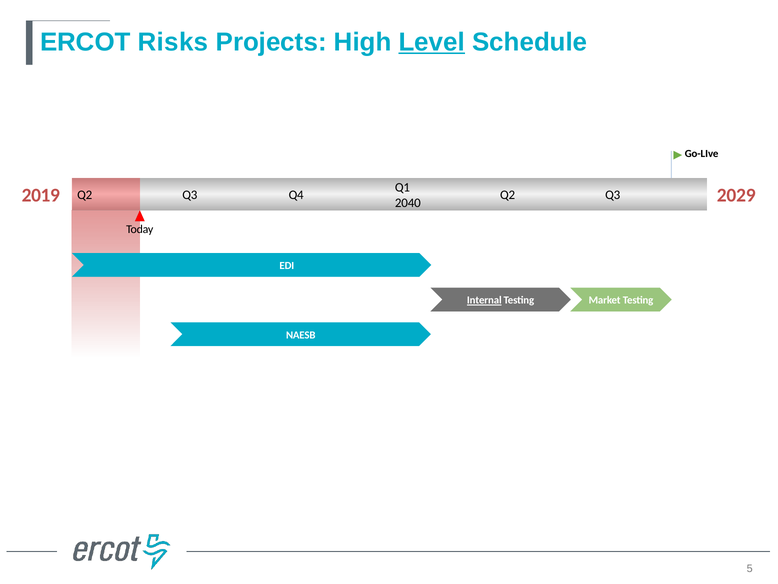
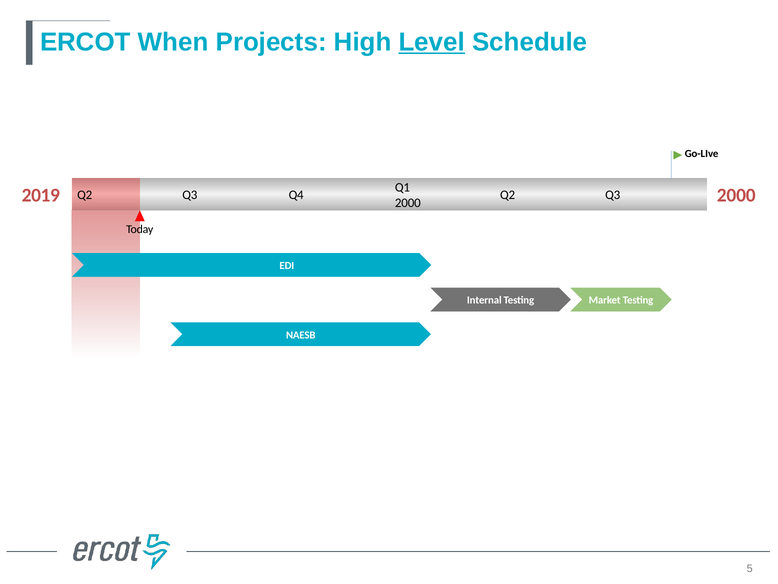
Risks: Risks -> When
2019 2029: 2029 -> 2000
2040 at (408, 203): 2040 -> 2000
Internal underline: present -> none
